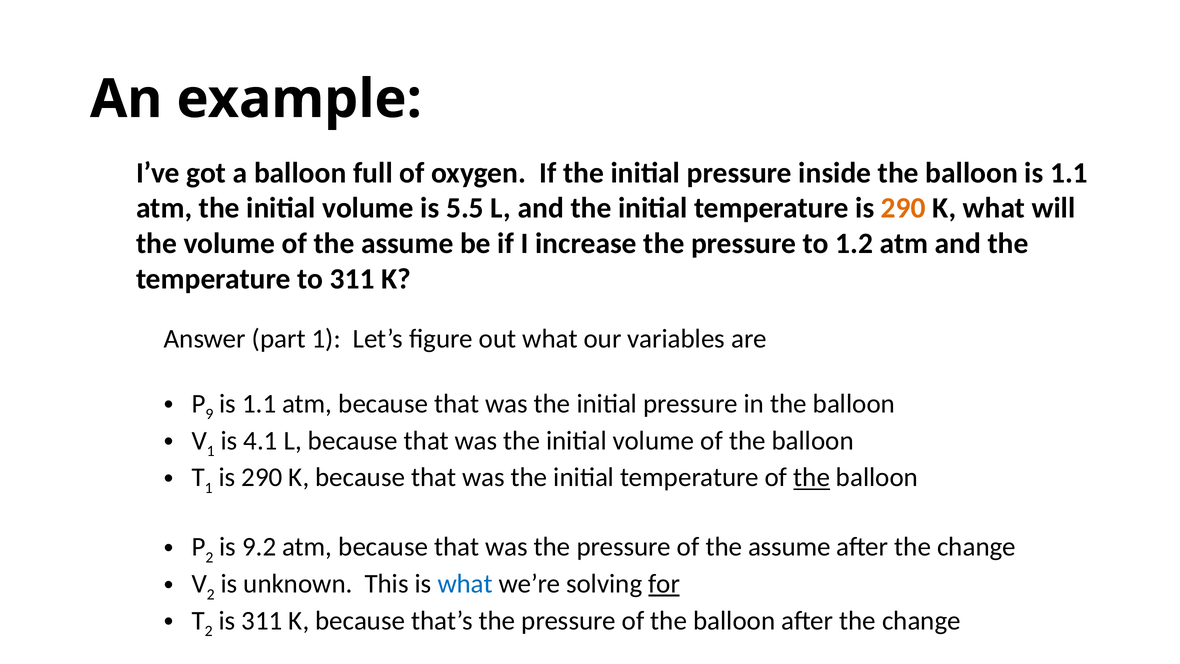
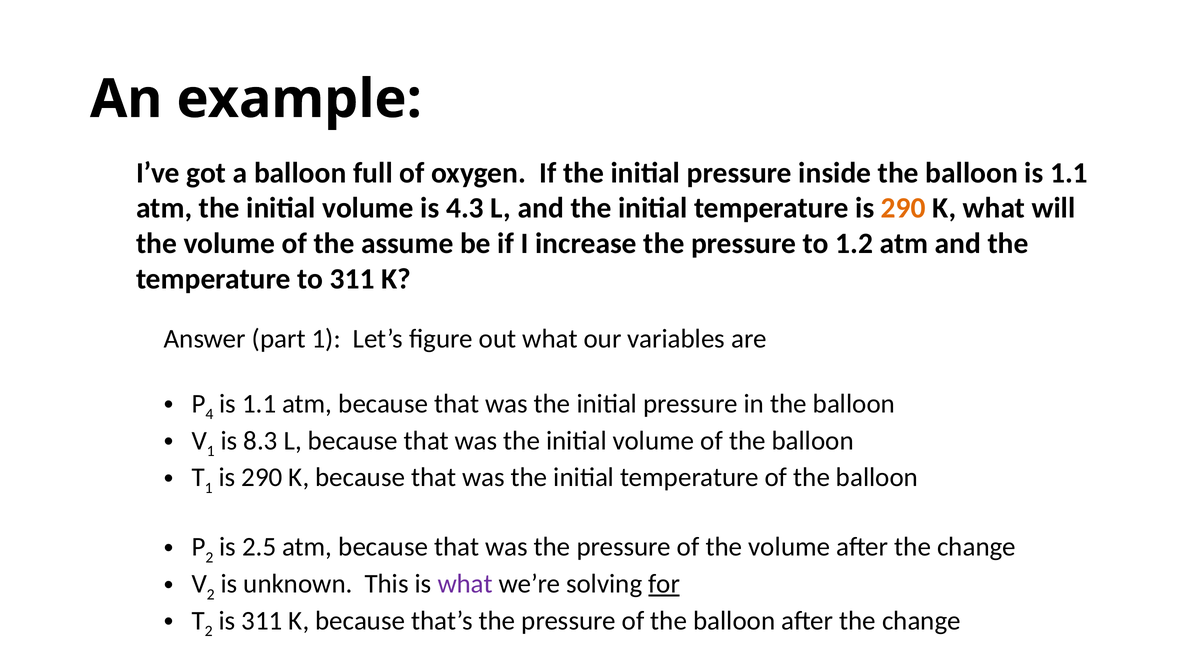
5.5: 5.5 -> 4.3
9: 9 -> 4
4.1: 4.1 -> 8.3
the at (812, 477) underline: present -> none
9.2: 9.2 -> 2.5
pressure of the assume: assume -> volume
what at (465, 584) colour: blue -> purple
